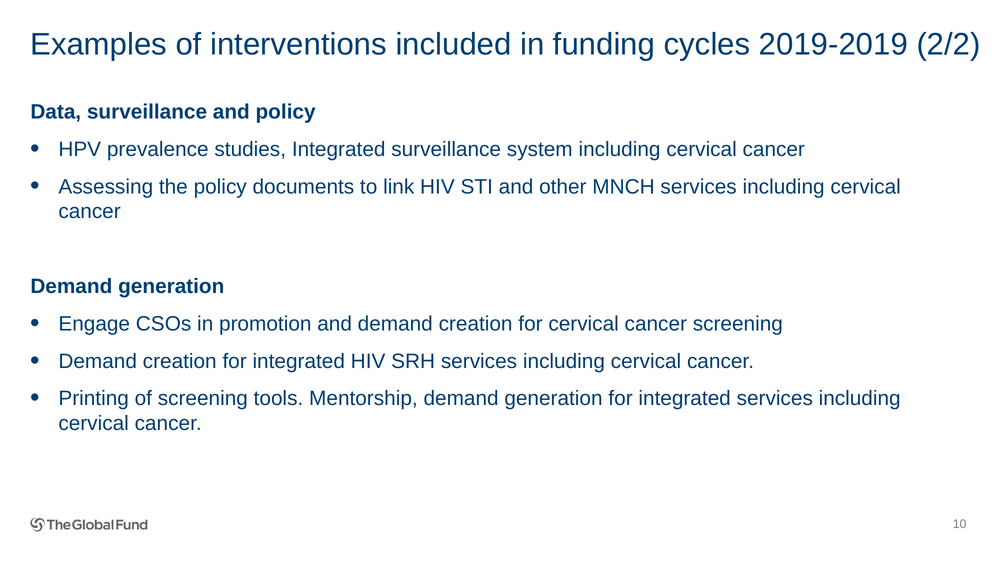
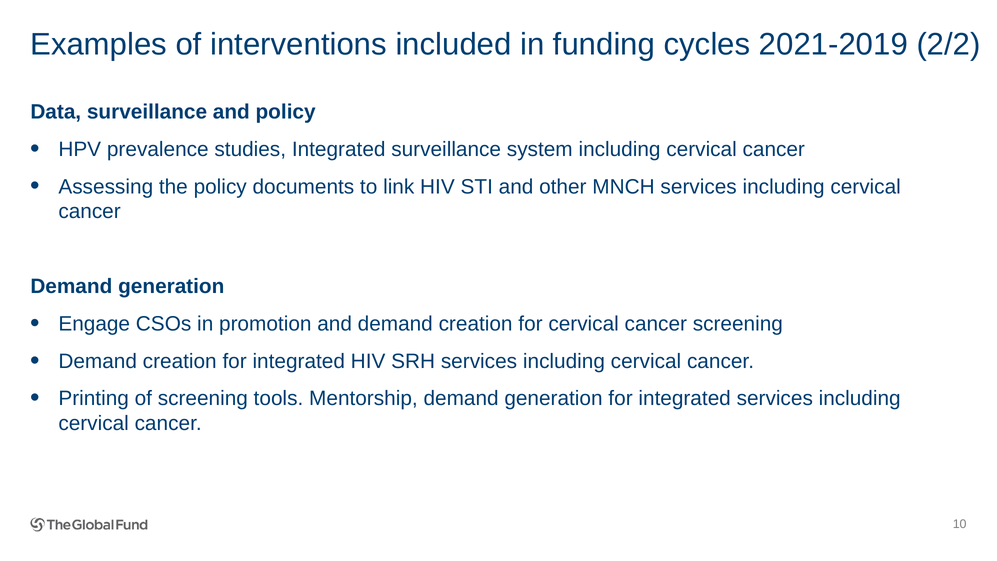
2019-2019: 2019-2019 -> 2021-2019
